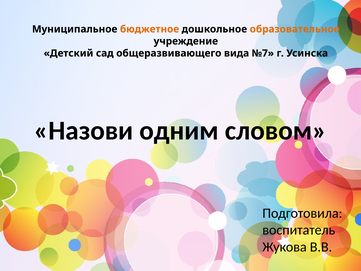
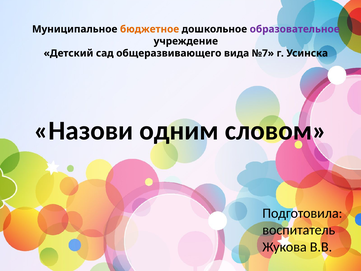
образовательное colour: orange -> purple
